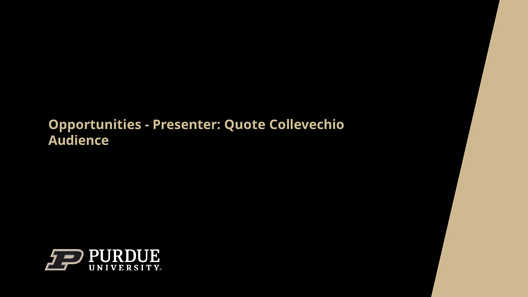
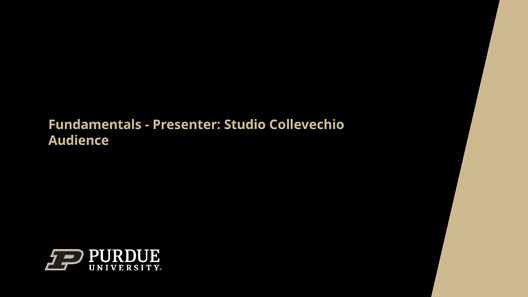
Opportunities: Opportunities -> Fundamentals
Quote: Quote -> Studio
